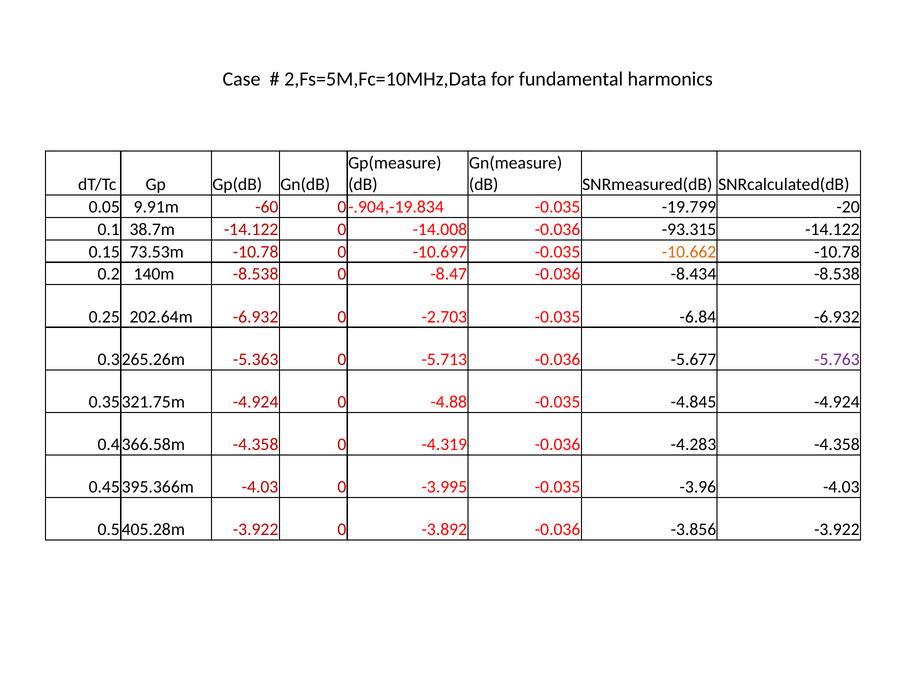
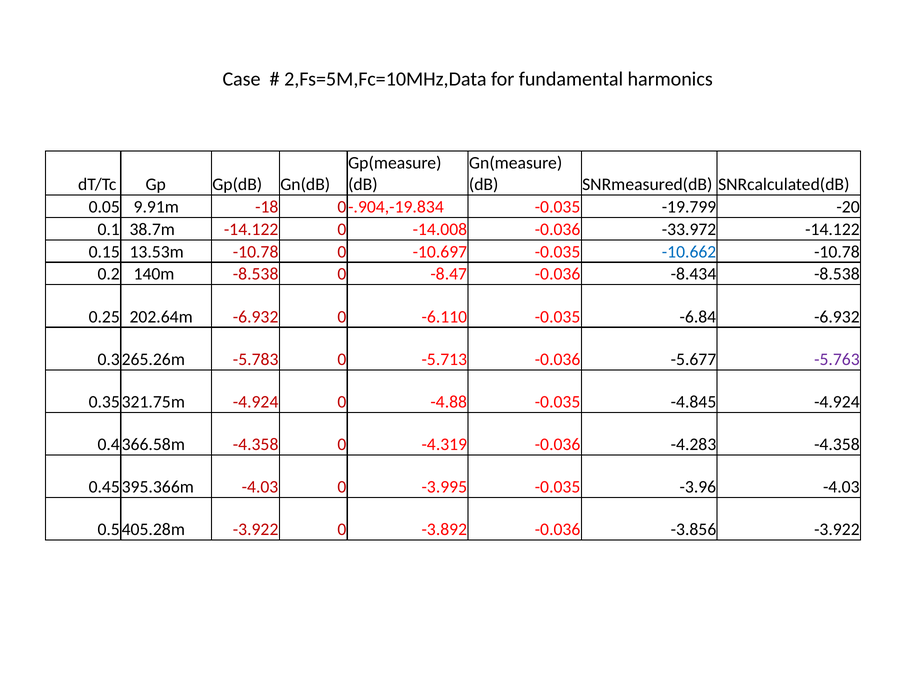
-60: -60 -> -18
-93.315: -93.315 -> -33.972
73.53m: 73.53m -> 13.53m
-10.662 colour: orange -> blue
-2.703: -2.703 -> -6.110
-5.363: -5.363 -> -5.783
